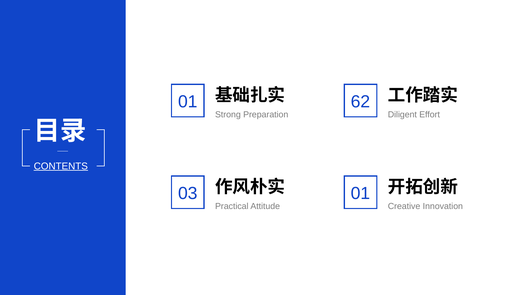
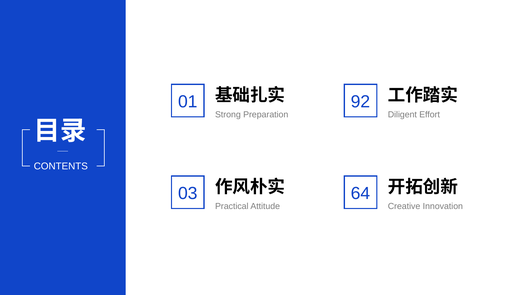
62: 62 -> 92
CONTENTS underline: present -> none
01 at (361, 194): 01 -> 64
